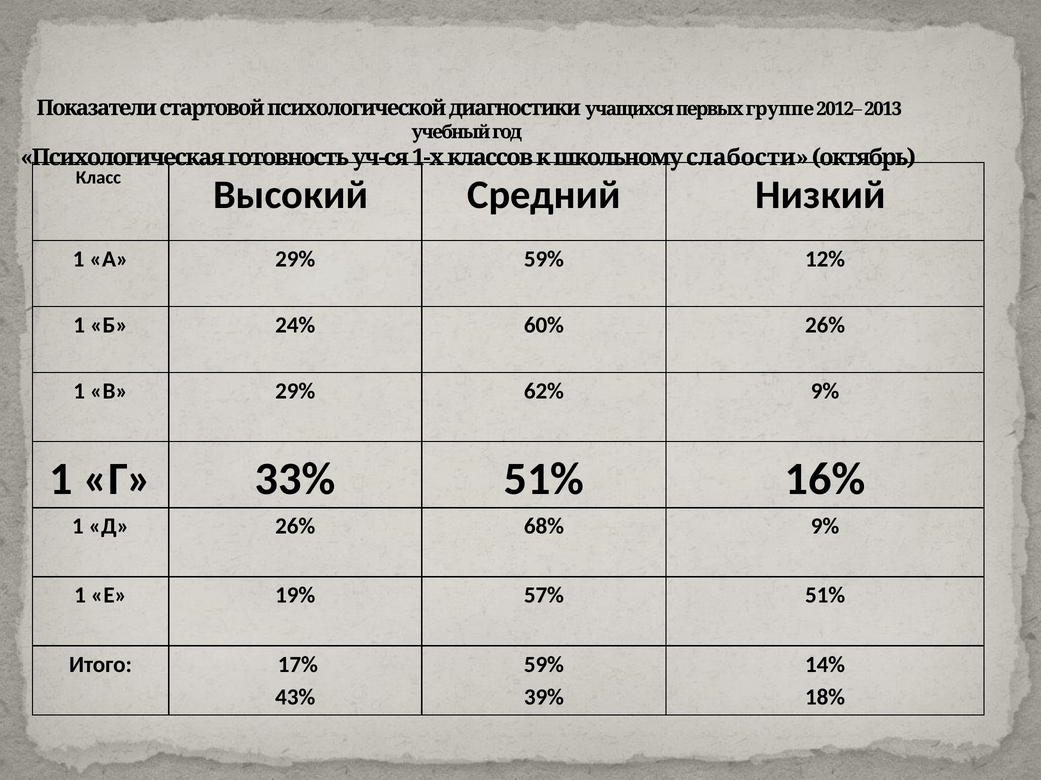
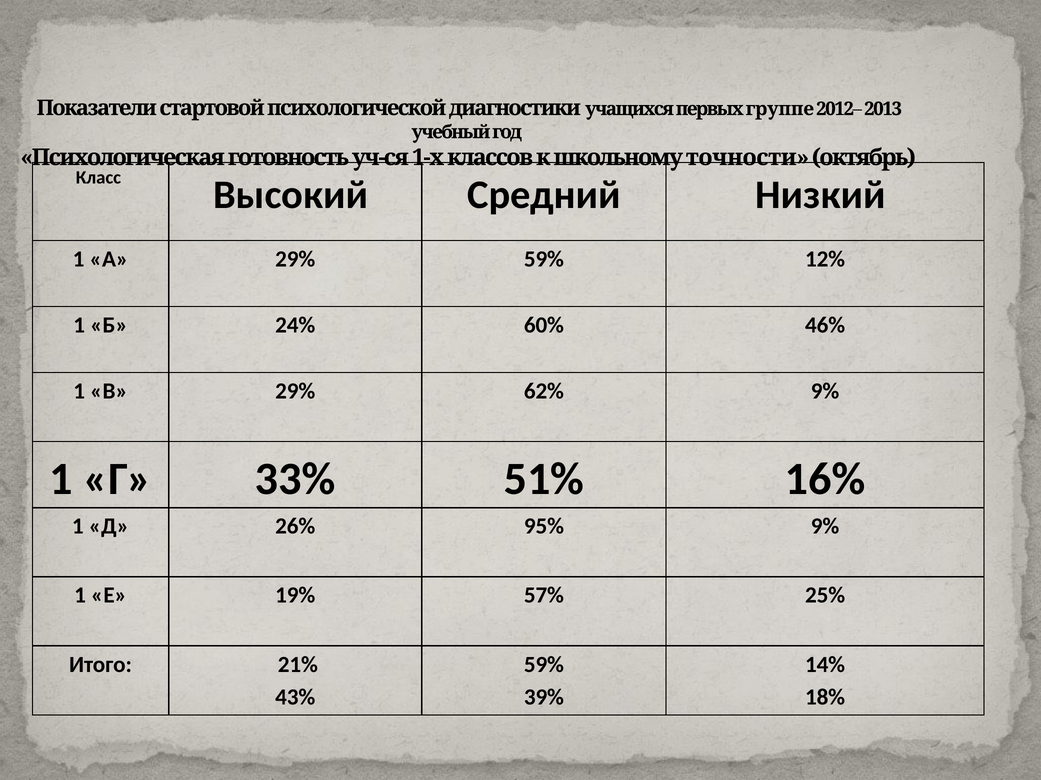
слабости: слабости -> точности
60% 26%: 26% -> 46%
68%: 68% -> 95%
57% 51%: 51% -> 25%
17%: 17% -> 21%
